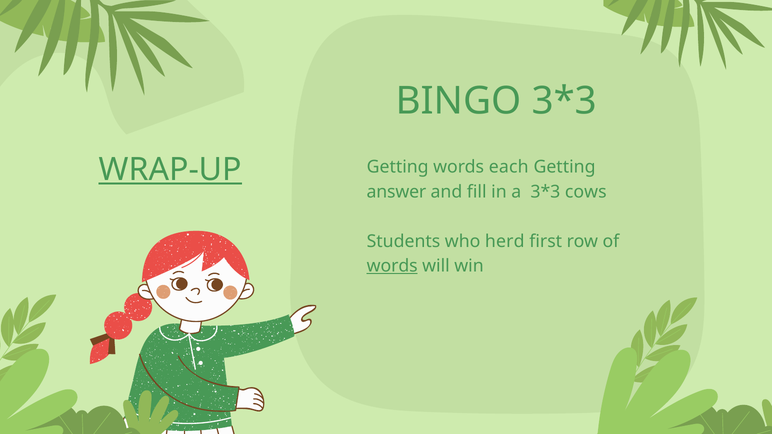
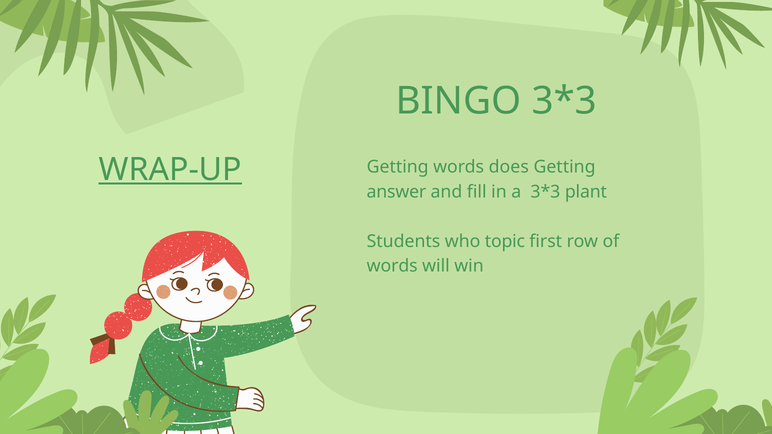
each: each -> does
cows: cows -> plant
herd: herd -> topic
words at (392, 266) underline: present -> none
